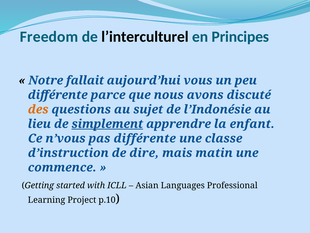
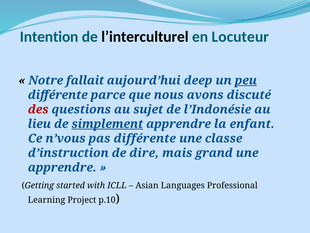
Freedom: Freedom -> Intention
Principes: Principes -> Locuteur
vous: vous -> deep
peu underline: none -> present
des colour: orange -> red
matin: matin -> grand
commence at (62, 167): commence -> apprendre
